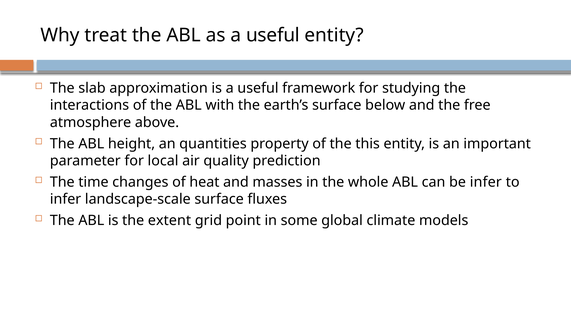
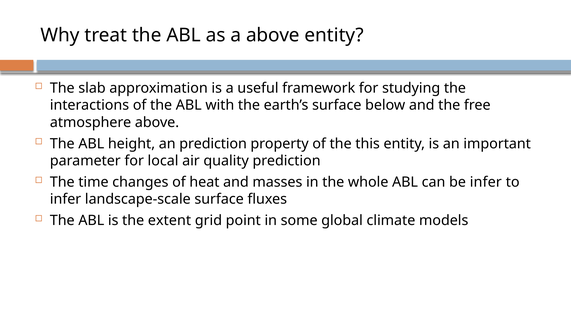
as a useful: useful -> above
an quantities: quantities -> prediction
